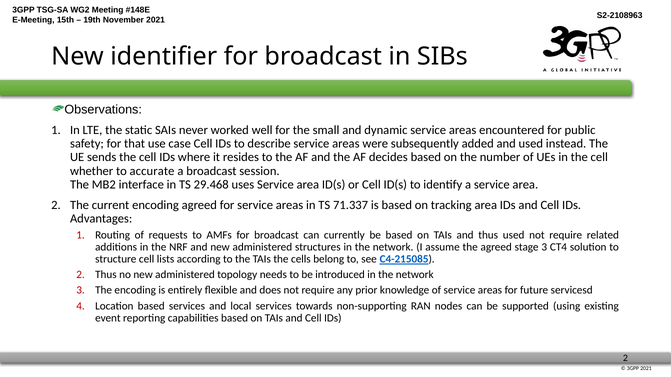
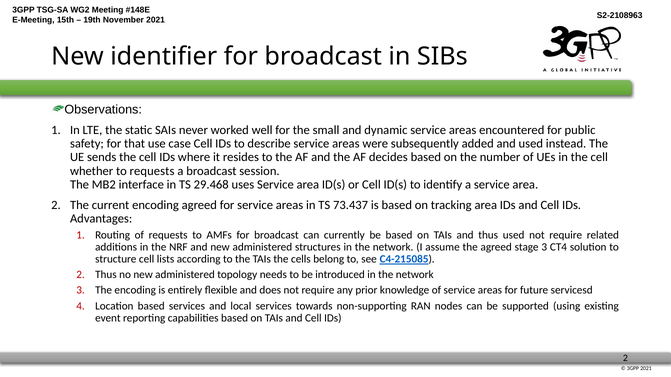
to accurate: accurate -> requests
71.337: 71.337 -> 73.437
